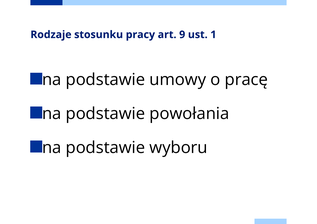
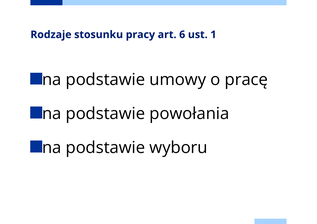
9: 9 -> 6
